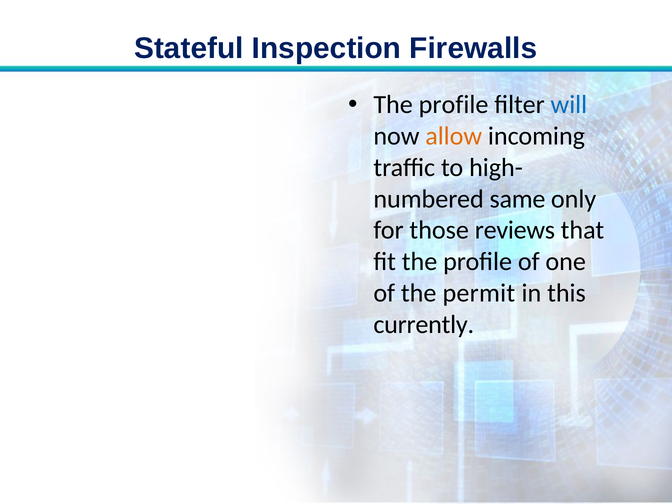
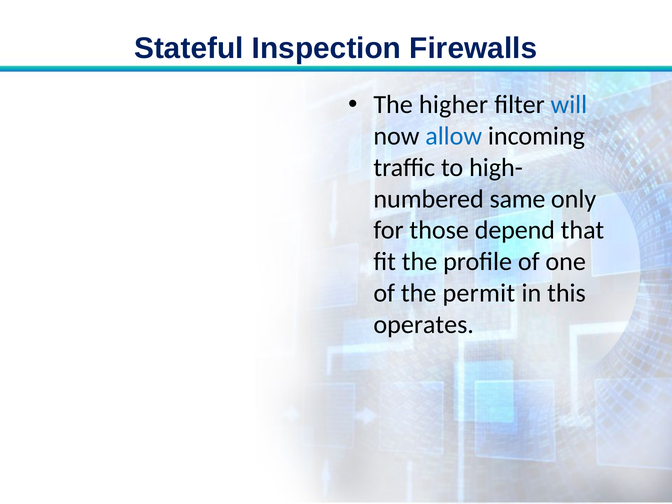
profile at (454, 105): profile -> higher
allow colour: orange -> blue
reviews: reviews -> depend
currently: currently -> operates
